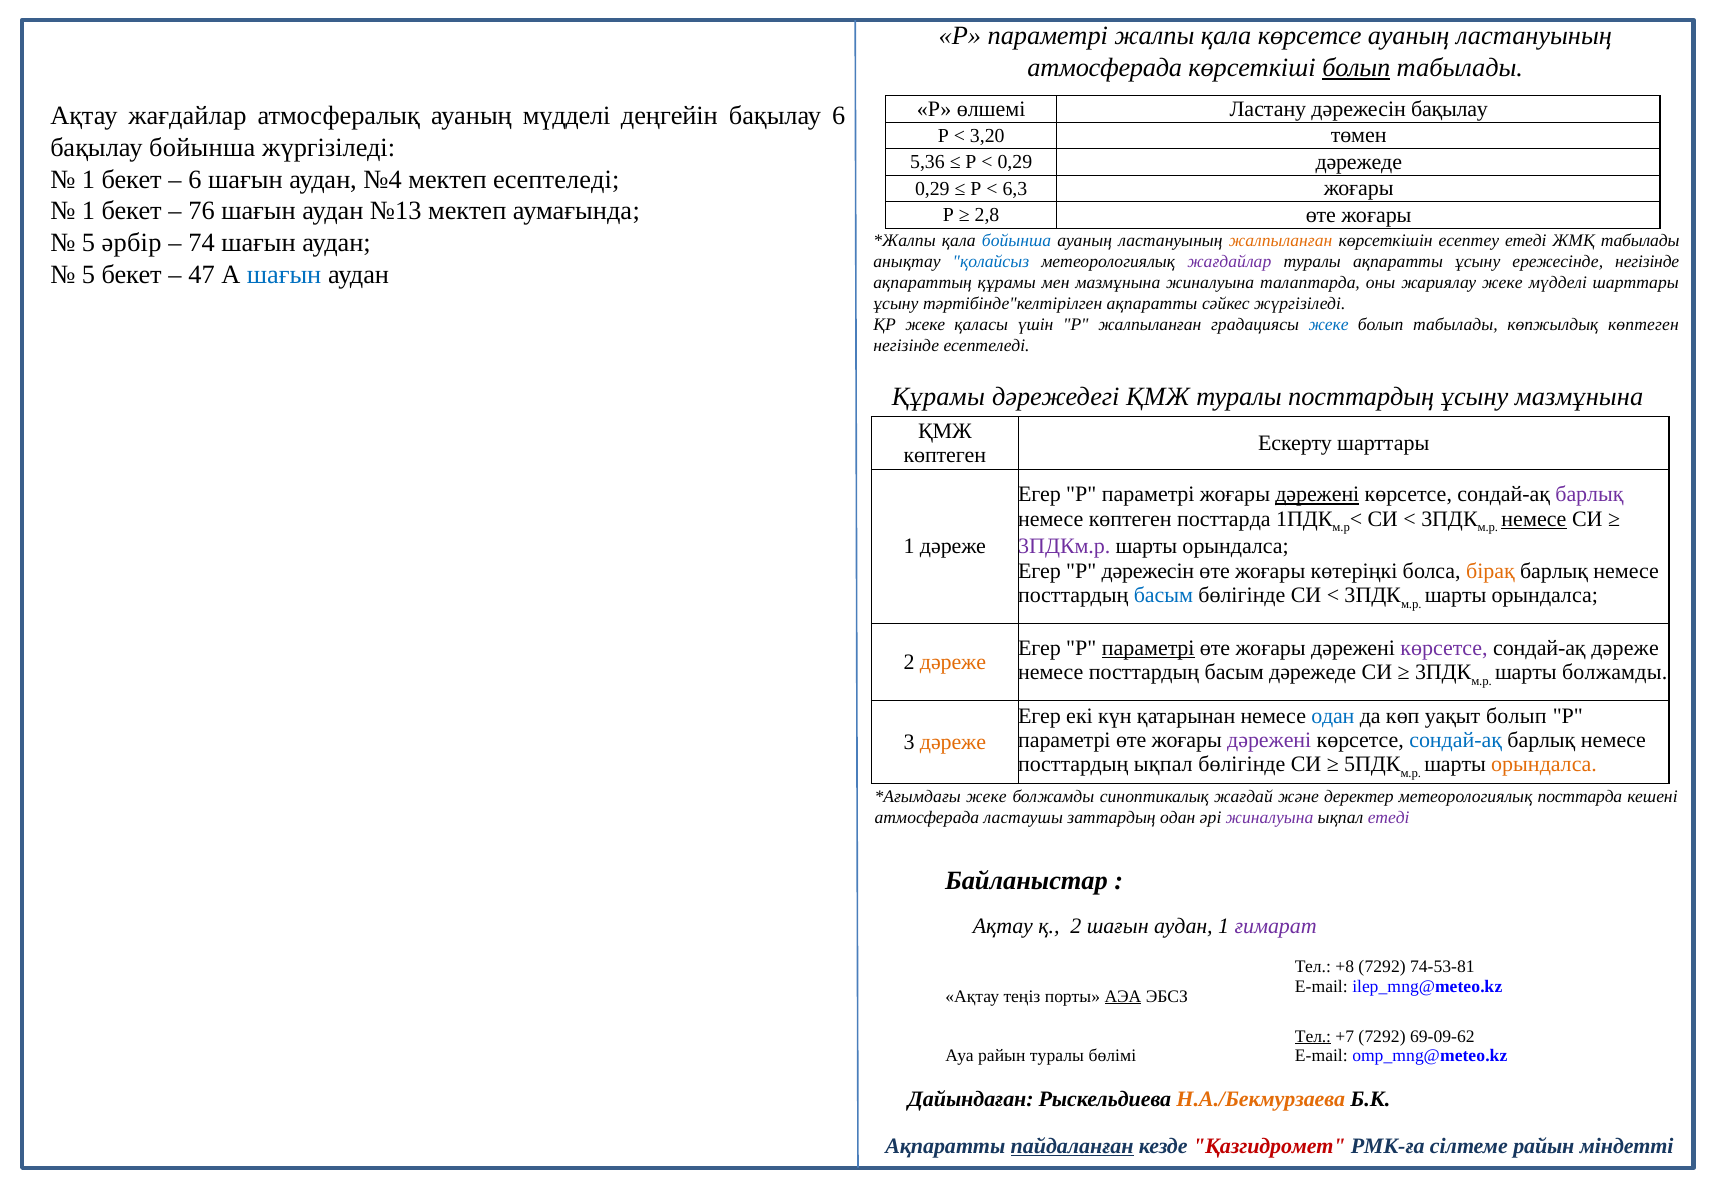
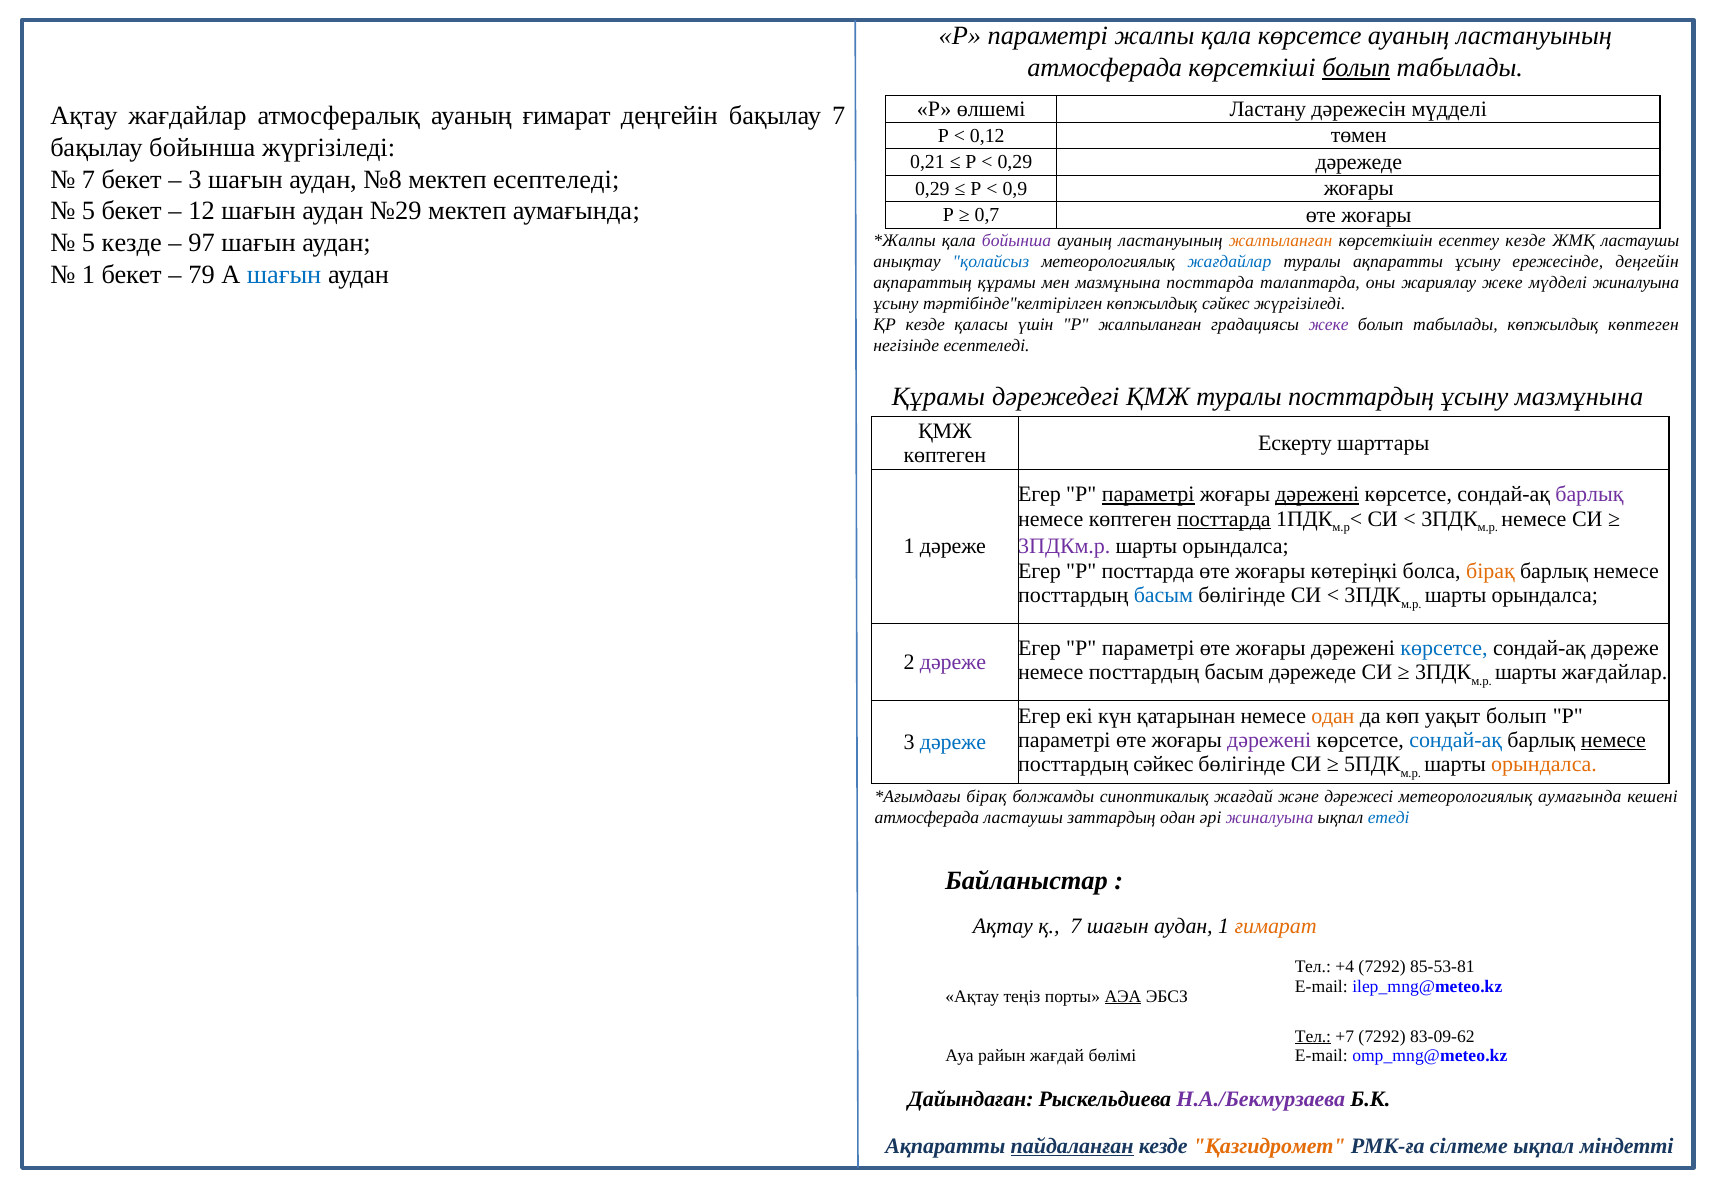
дәрежесін бақылау: бақылау -> мүдделі
ауаның мүдделі: мүдделі -> ғимарат
бақылау 6: 6 -> 7
3,20: 3,20 -> 0,12
5,36: 5,36 -> 0,21
1 at (89, 180): 1 -> 7
6 at (195, 180): 6 -> 3
№4: №4 -> №8
6,3: 6,3 -> 0,9
1 at (89, 211): 1 -> 5
76: 76 -> 12
№13: №13 -> №29
2,8: 2,8 -> 0,7
5 әрбір: әрбір -> кезде
74: 74 -> 97
бойынша at (1017, 241) colour: blue -> purple
есептеу етеді: етеді -> кезде
ЖМҚ табылады: табылады -> ластаушы
жағдайлар at (1229, 262) colour: purple -> blue
ережесінде негізінде: негізінде -> деңгейін
5 at (89, 275): 5 -> 1
47: 47 -> 79
мазмұнына жиналуына: жиналуына -> посттарда
мүдделі шарттары: шарттары -> жиналуына
тәртібінде"келтірілген ақпаратты: ақпаратты -> көпжылдық
ҚР жеке: жеке -> кезде
жеке at (1329, 325) colour: blue -> purple
параметрі at (1148, 495) underline: none -> present
посттарда at (1224, 519) underline: none -> present
немесе at (1534, 519) underline: present -> none
P дәрежесін: дәрежесін -> посттарда
параметрі at (1148, 648) underline: present -> none
көрсетсе at (1444, 648) colour: purple -> blue
дәреже at (953, 662) colour: orange -> purple
шарты болжамды: болжамды -> жағдайлар
одан at (1333, 716) colour: blue -> orange
немесе at (1613, 740) underline: none -> present
дәреже at (953, 742) colour: orange -> blue
посттардың ықпал: ықпал -> сәйкес
жеке at (986, 796): жеке -> бірақ
деректер: деректер -> дәрежесі
метеорологиялық посттарда: посттарда -> аумағында
етеді at (1389, 817) colour: purple -> blue
қ 2: 2 -> 7
ғимарат at (1276, 926) colour: purple -> orange
+8: +8 -> +4
74-53-81: 74-53-81 -> 85-53-81
69-09-62: 69-09-62 -> 83-09-62
райын туралы: туралы -> жағдай
Н.А./Бекмурзаева colour: orange -> purple
Қазгидромет colour: red -> orange
сілтеме райын: райын -> ықпал
